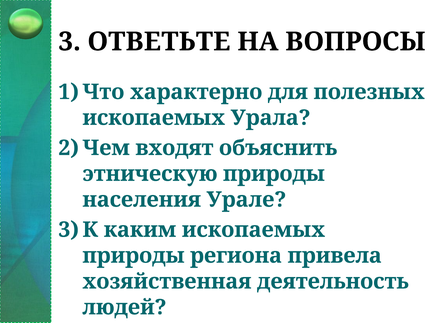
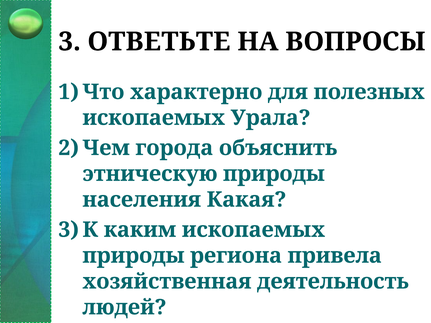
входят: входят -> города
Урале: Урале -> Какая
